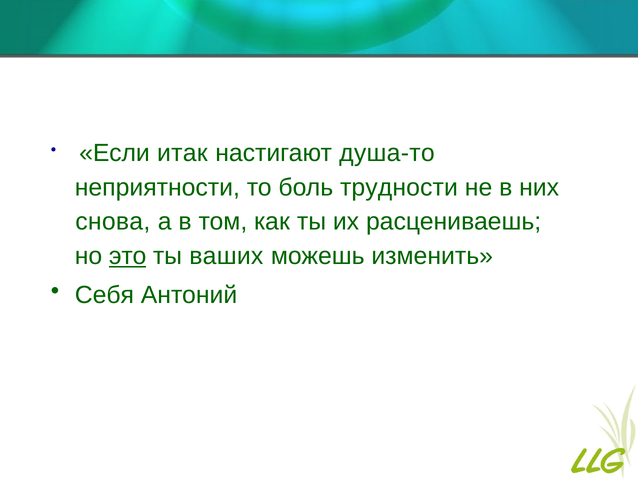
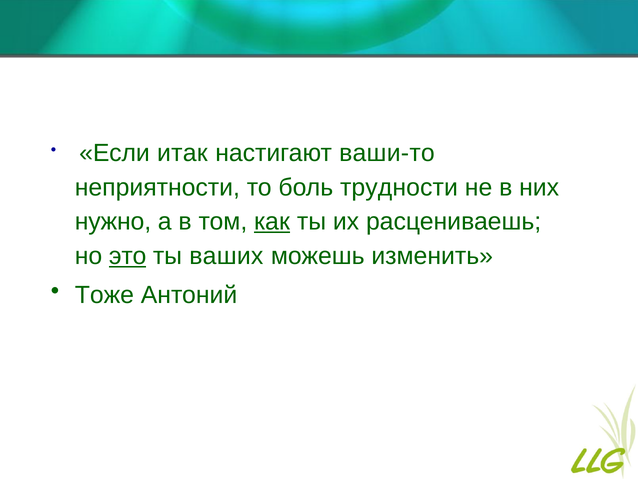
душа-то: душа-то -> ваши-то
снова: снова -> нужно
как underline: none -> present
Себя: Себя -> Тоже
